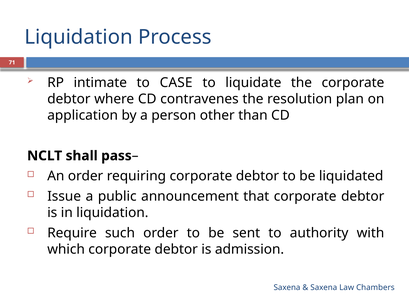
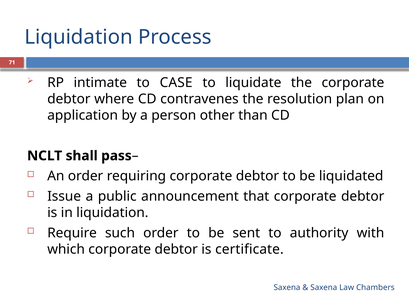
admission: admission -> certificate
